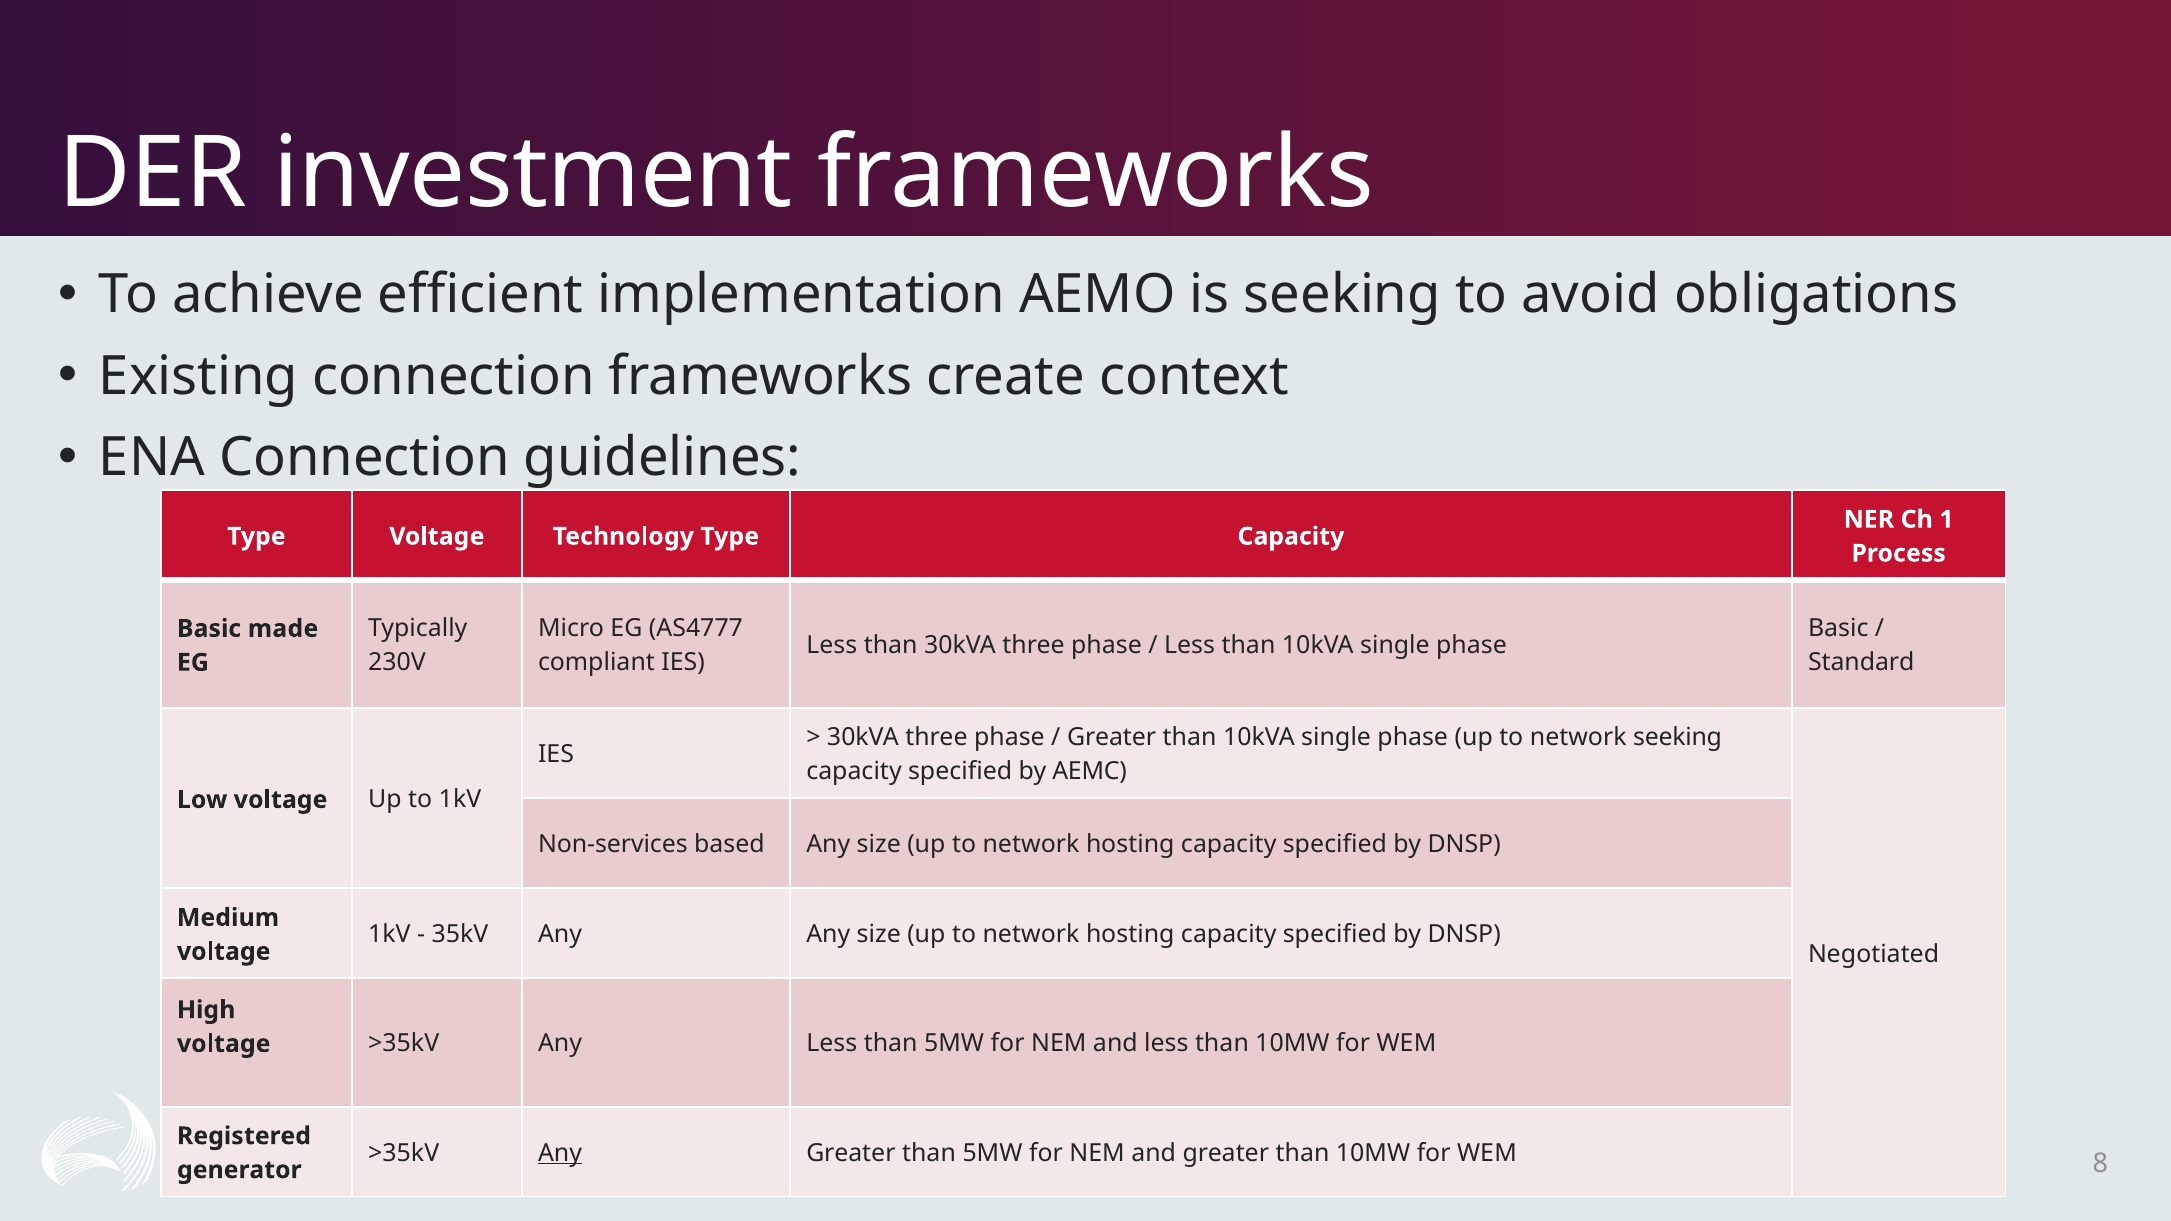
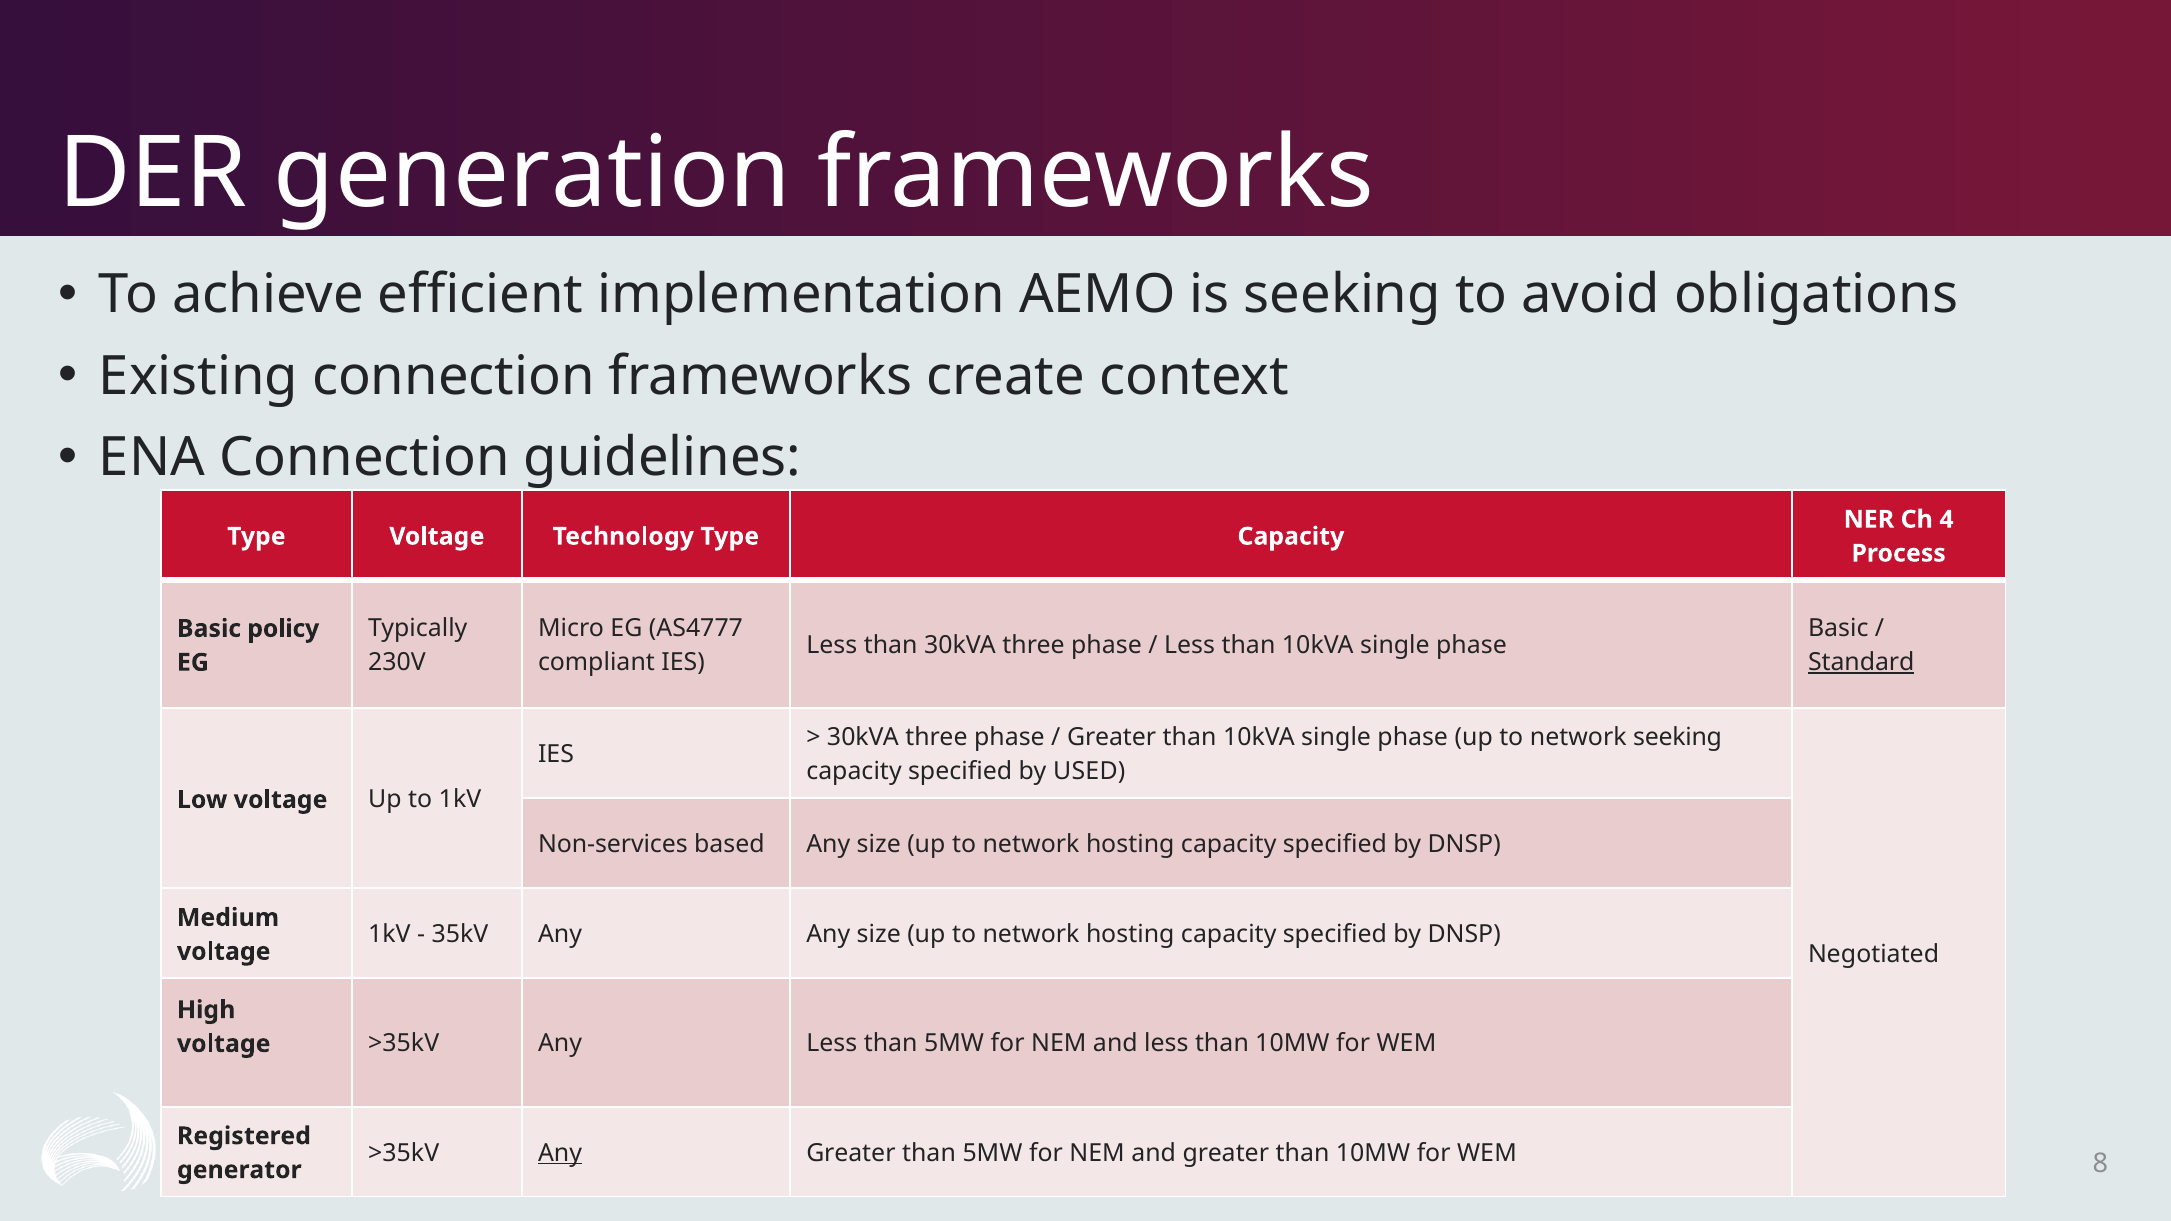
investment: investment -> generation
1: 1 -> 4
made: made -> policy
Standard underline: none -> present
AEMC: AEMC -> USED
